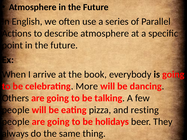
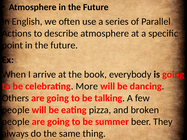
resting: resting -> broken
holidays: holidays -> summer
